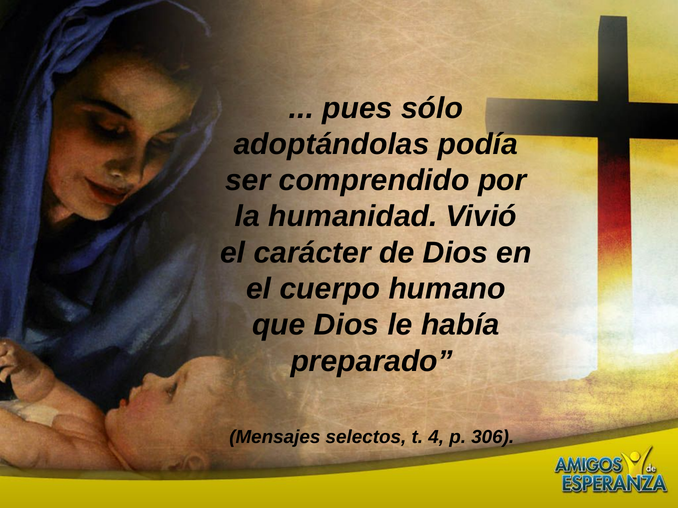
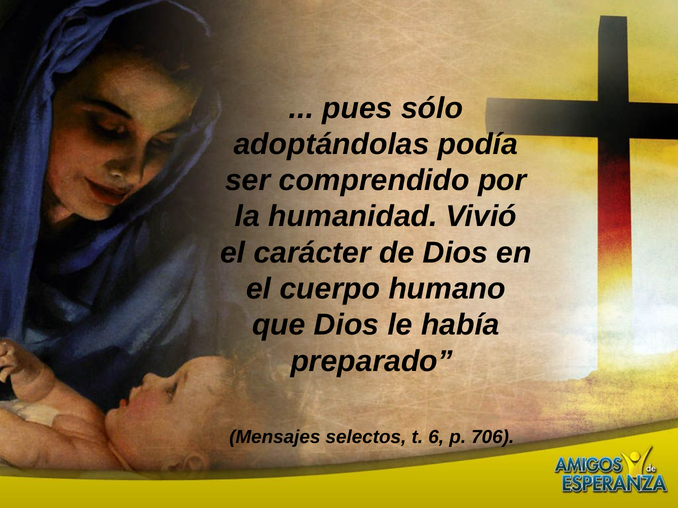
4: 4 -> 6
306: 306 -> 706
